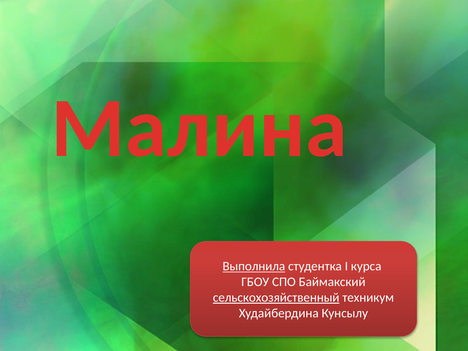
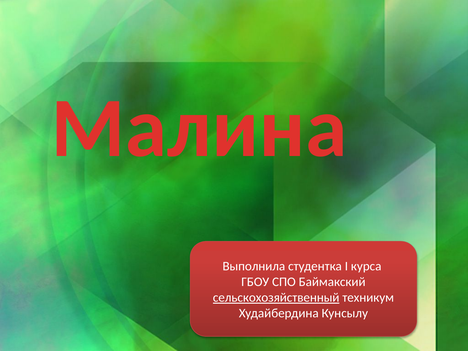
Выполнила underline: present -> none
